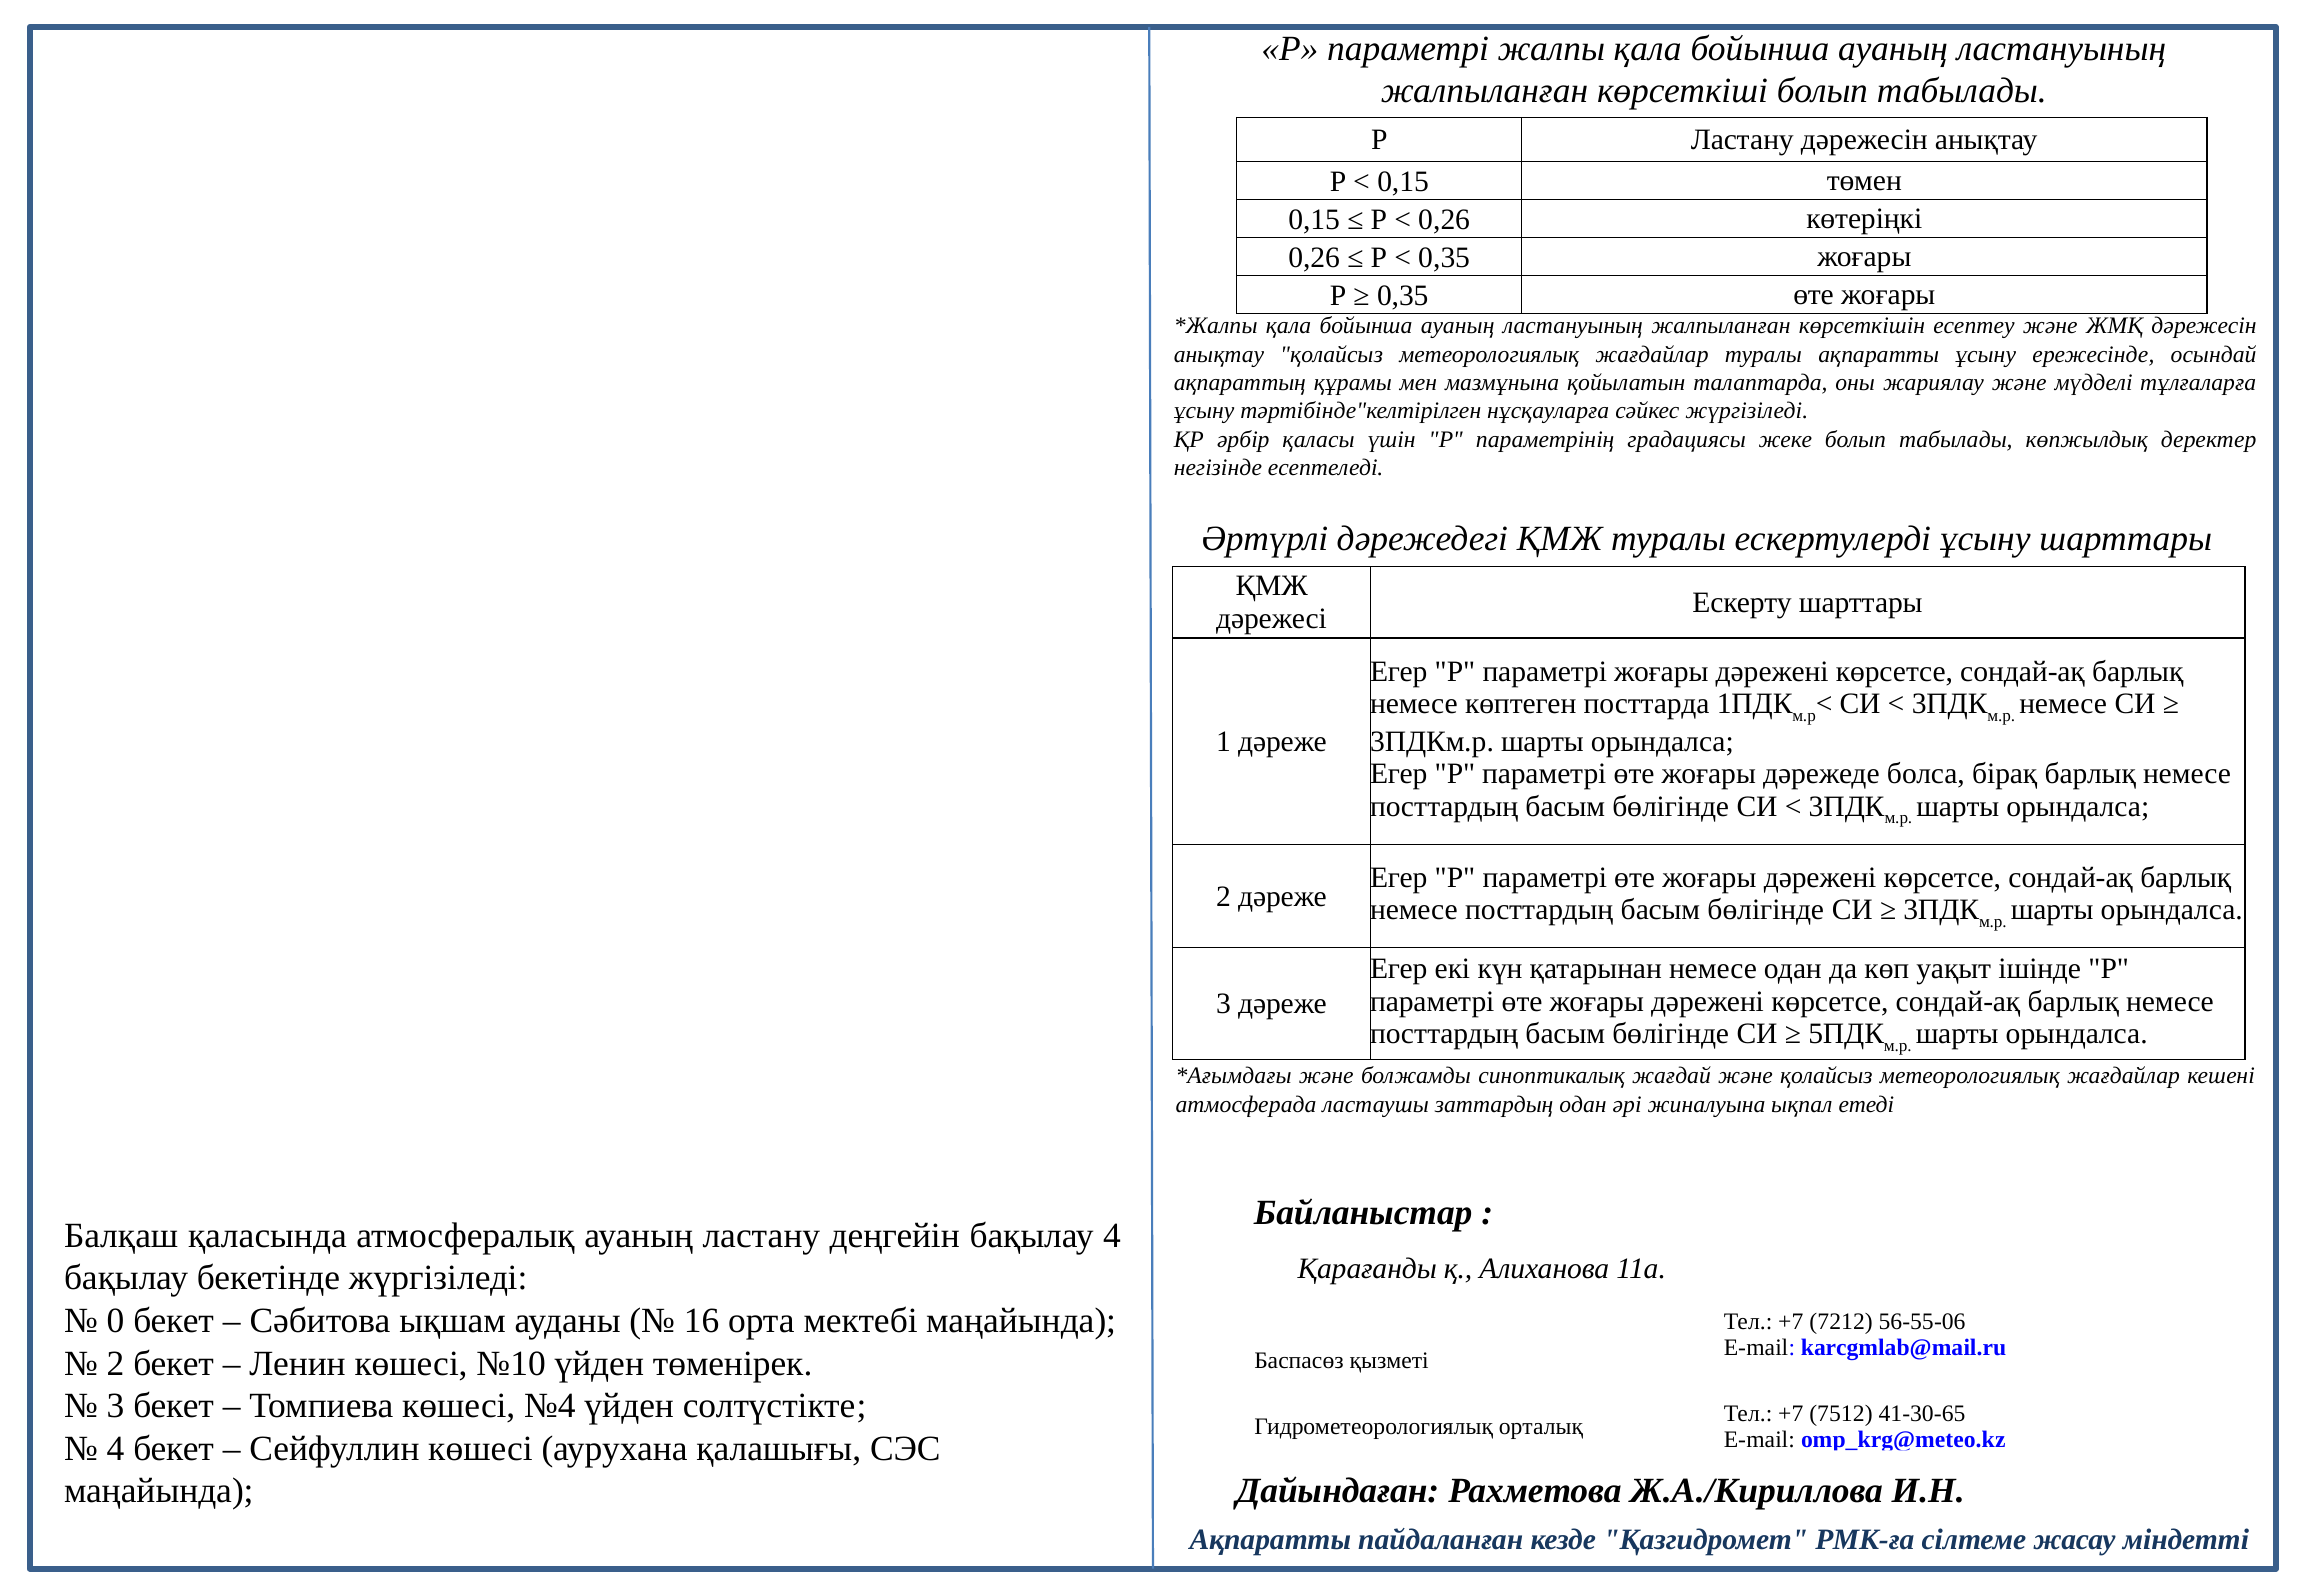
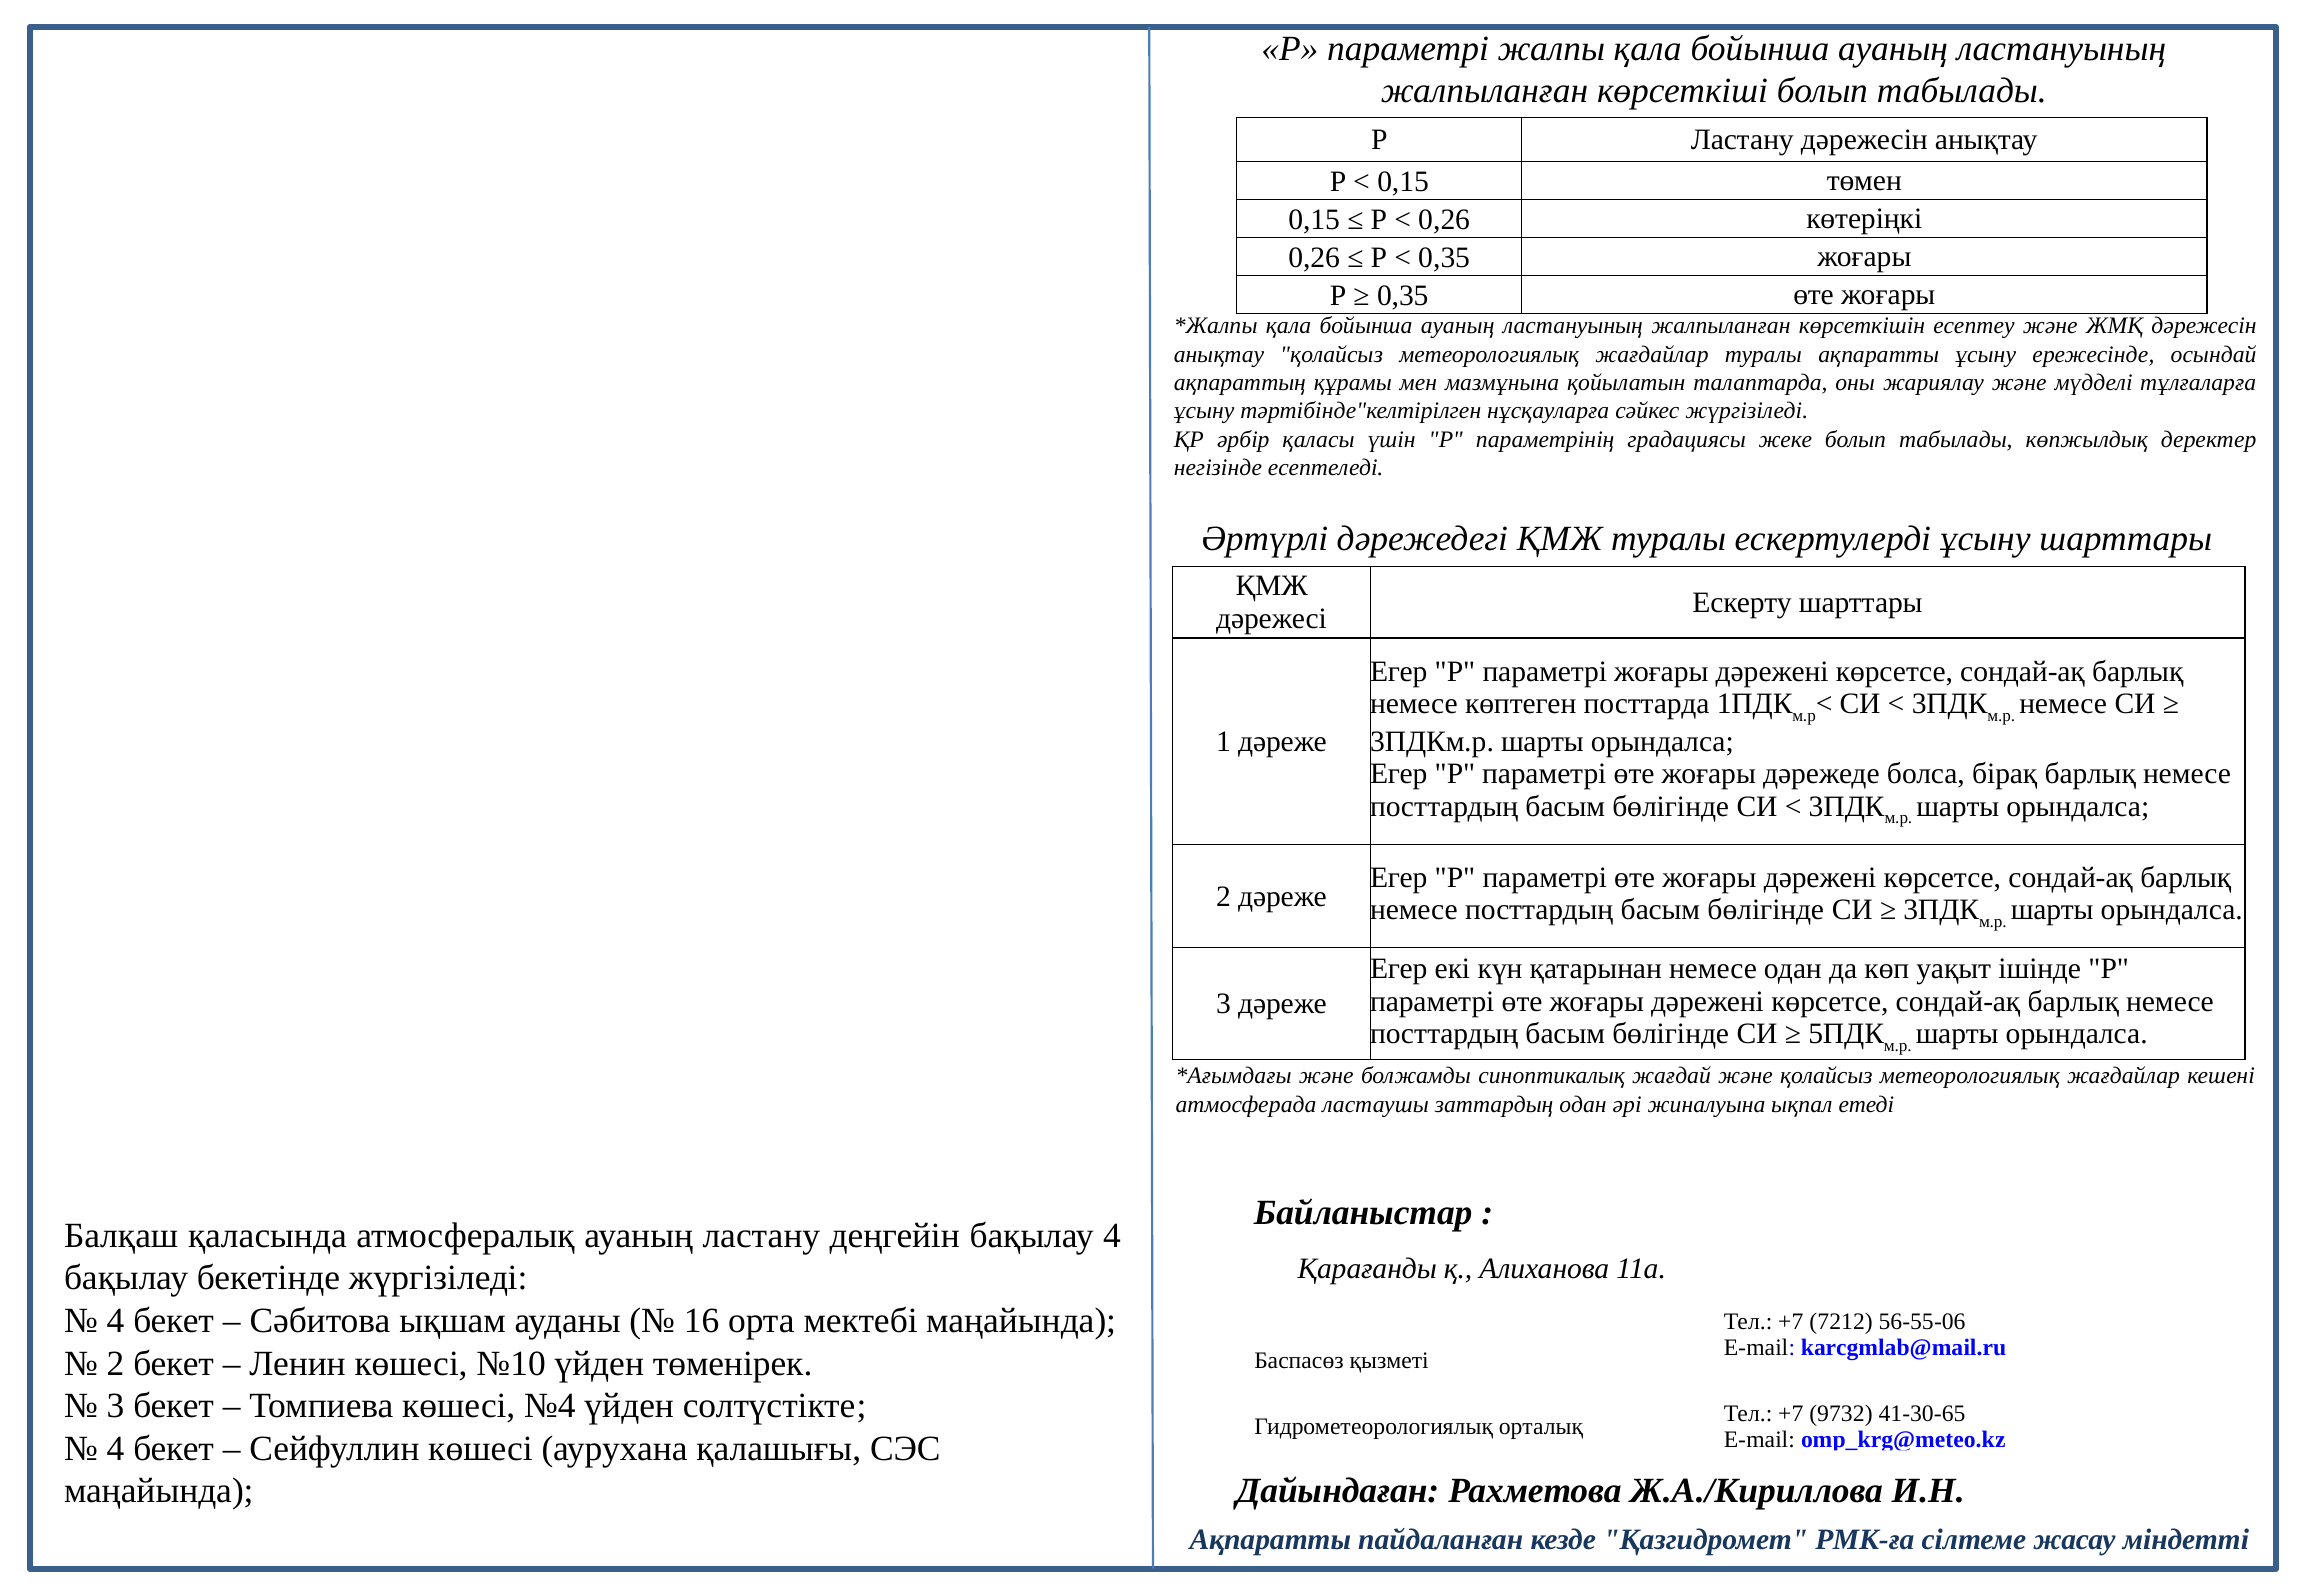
0 at (116, 1321): 0 -> 4
7512: 7512 -> 9732
